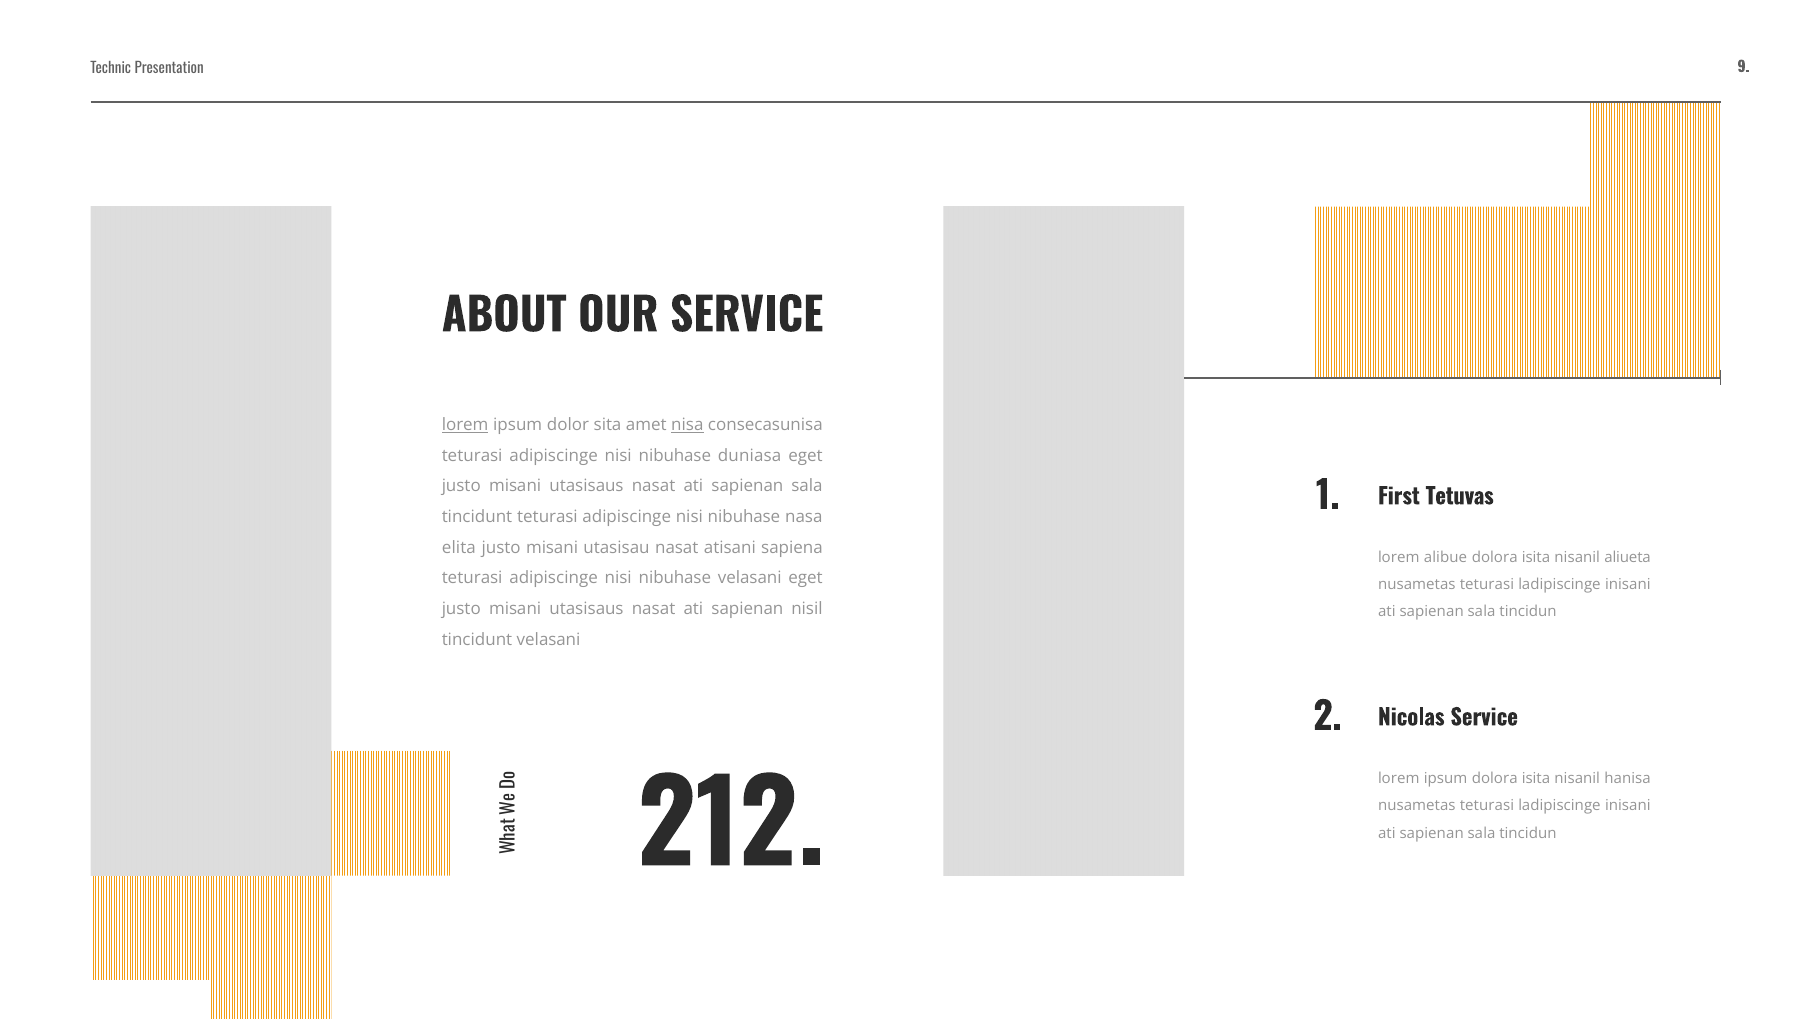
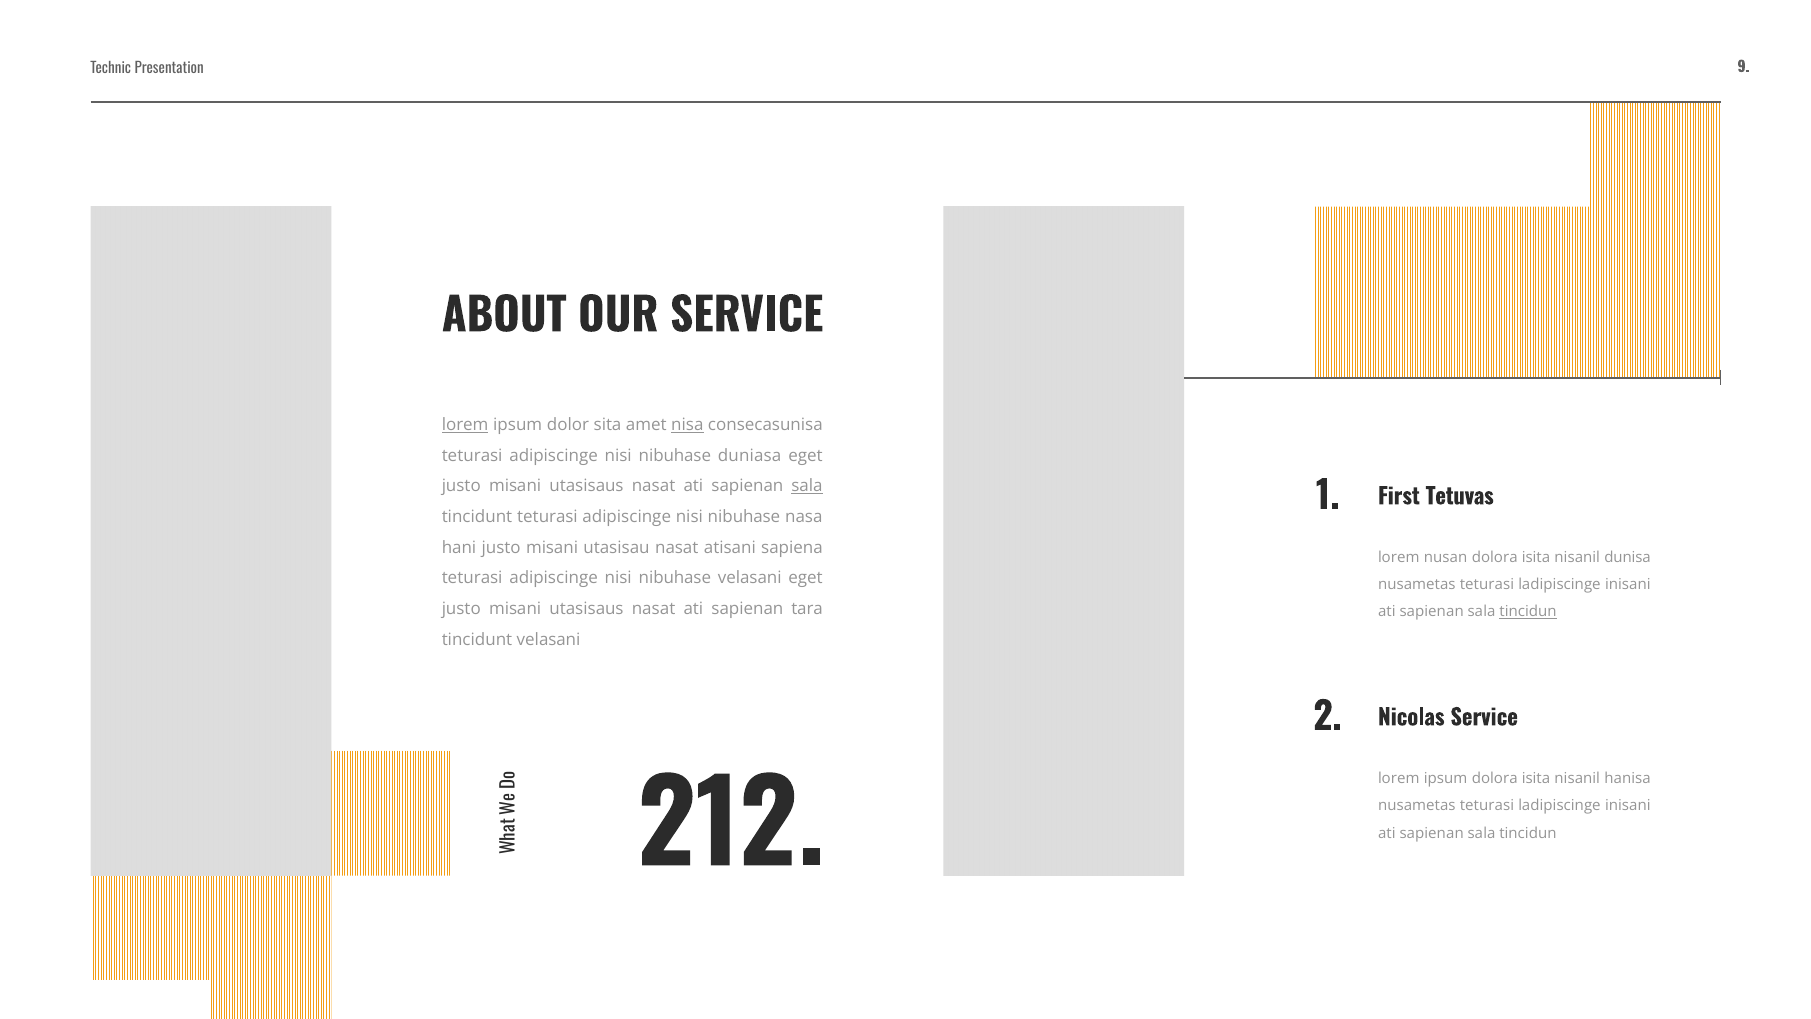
sala at (807, 486) underline: none -> present
elita: elita -> hani
alibue: alibue -> nusan
aliueta: aliueta -> dunisa
nisil: nisil -> tara
tincidun at (1528, 612) underline: none -> present
